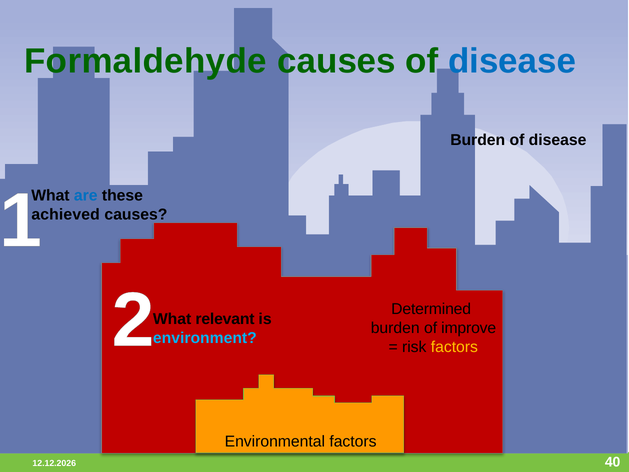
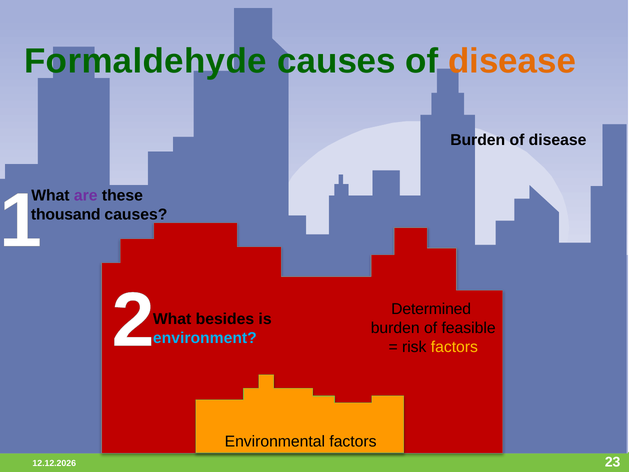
disease at (512, 61) colour: blue -> orange
are colour: blue -> purple
achieved: achieved -> thousand
relevant: relevant -> besides
improve: improve -> feasible
40: 40 -> 23
